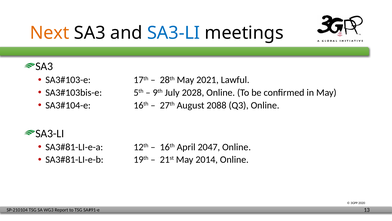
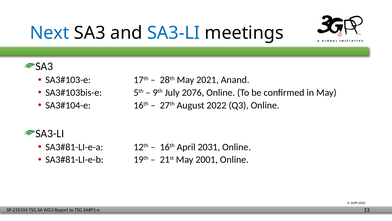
Next colour: orange -> blue
Lawful: Lawful -> Anand
2028: 2028 -> 2076
2088: 2088 -> 2022
2047: 2047 -> 2031
2014: 2014 -> 2001
